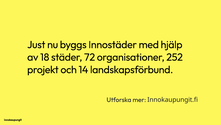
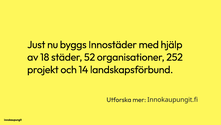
72: 72 -> 52
